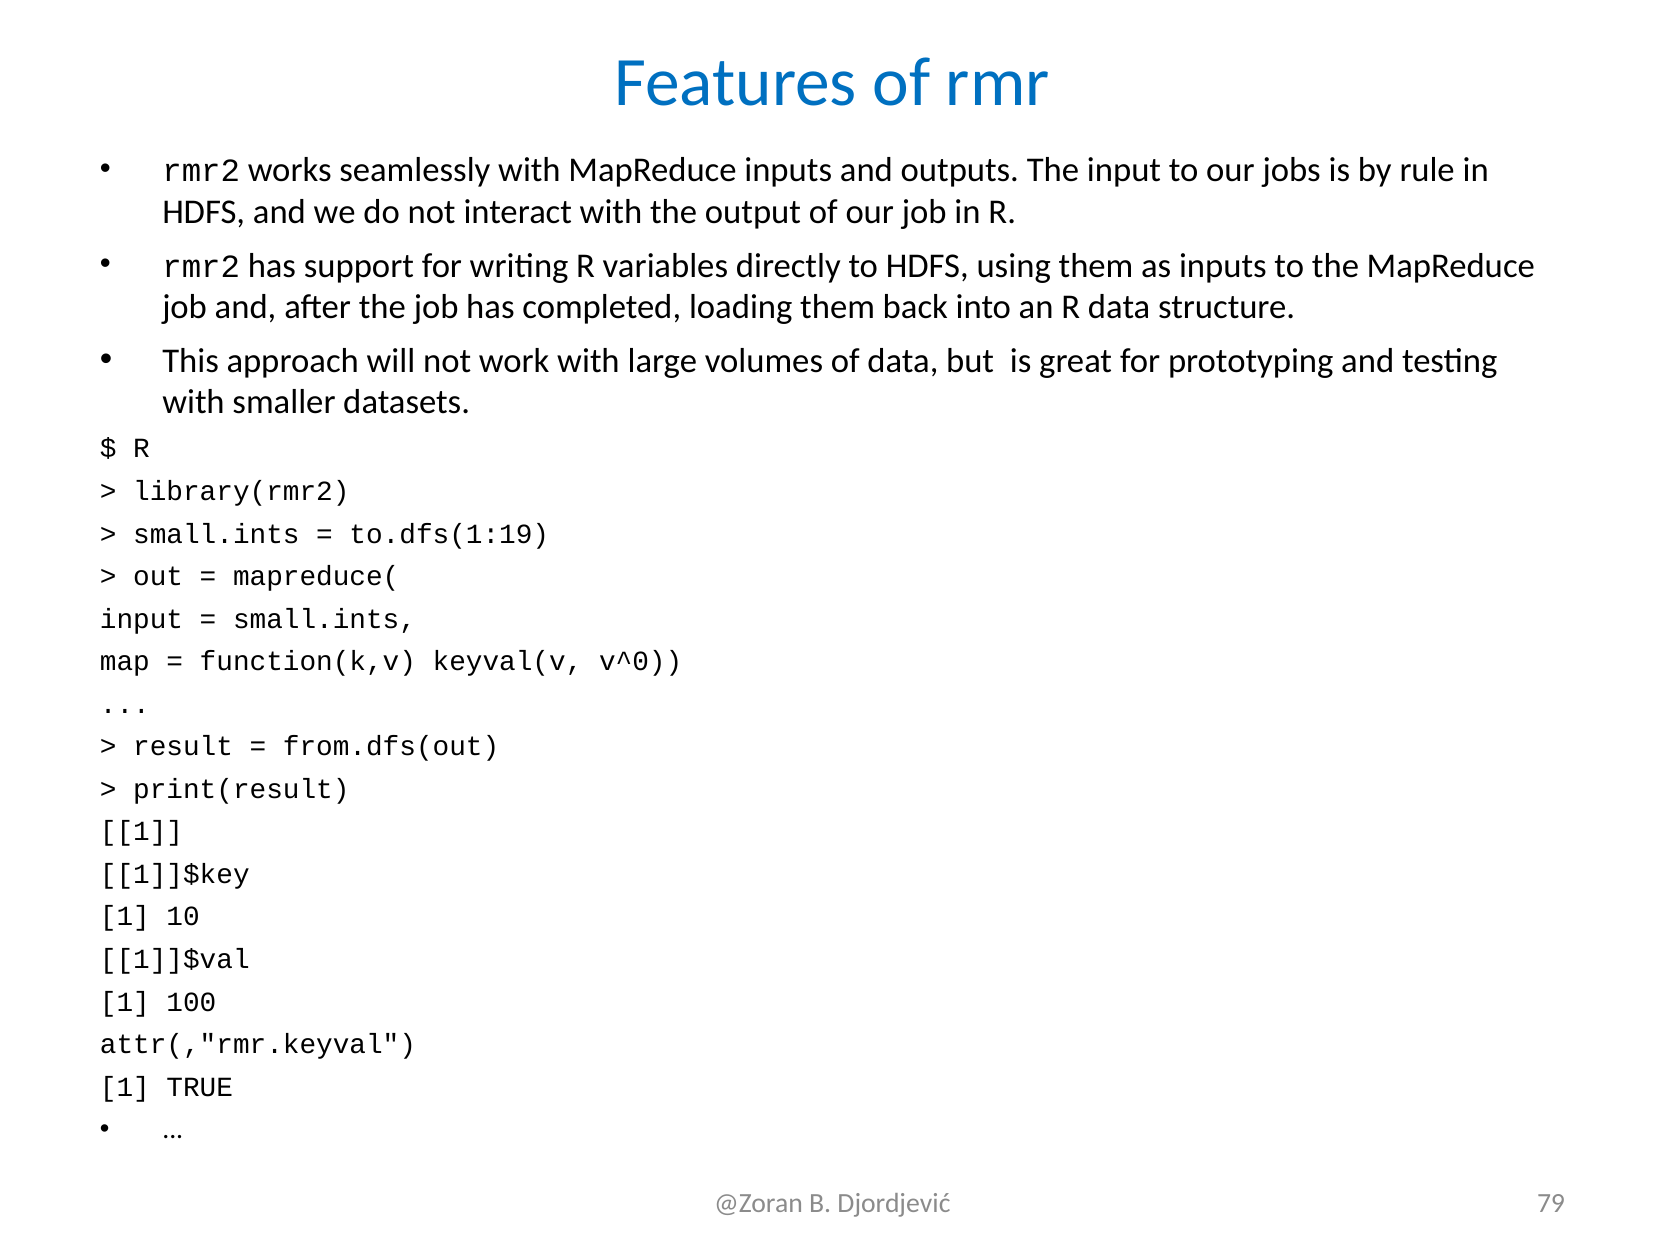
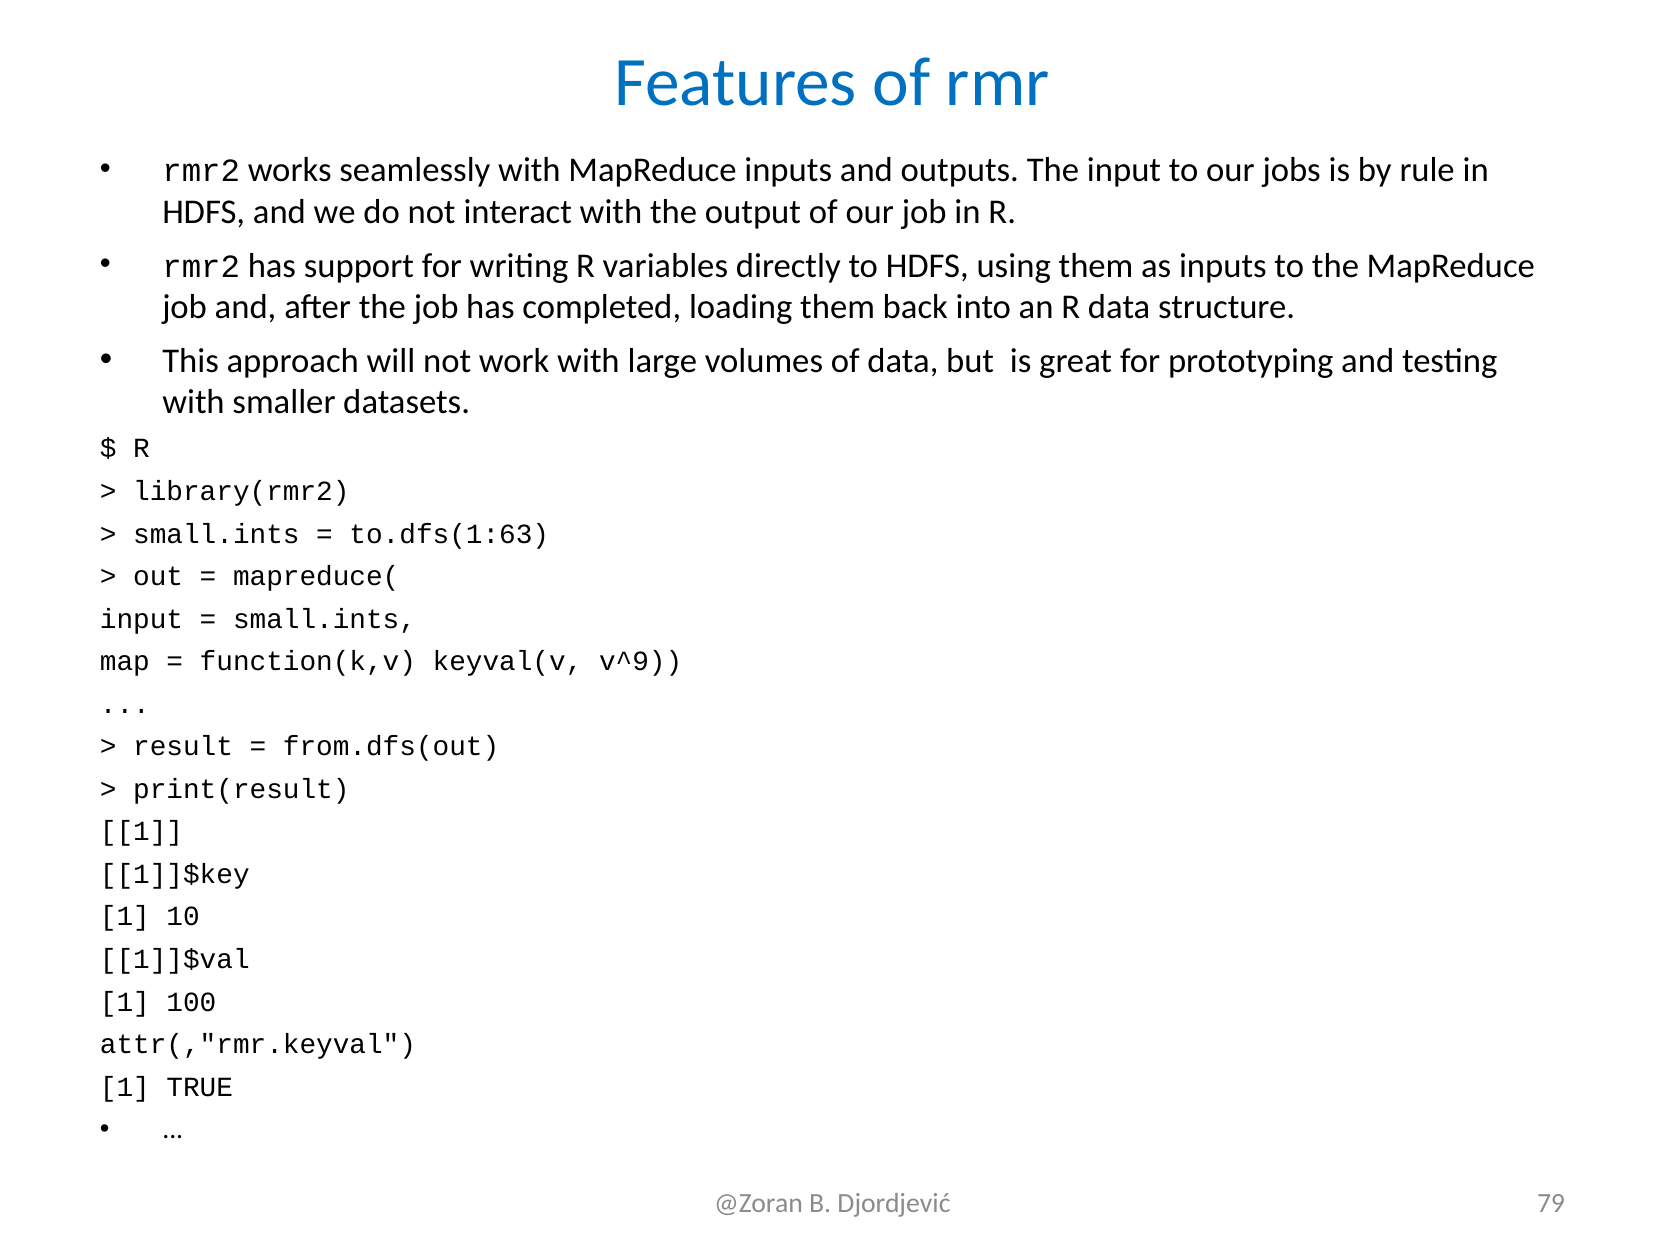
to.dfs(1:19: to.dfs(1:19 -> to.dfs(1:63
v^0: v^0 -> v^9
